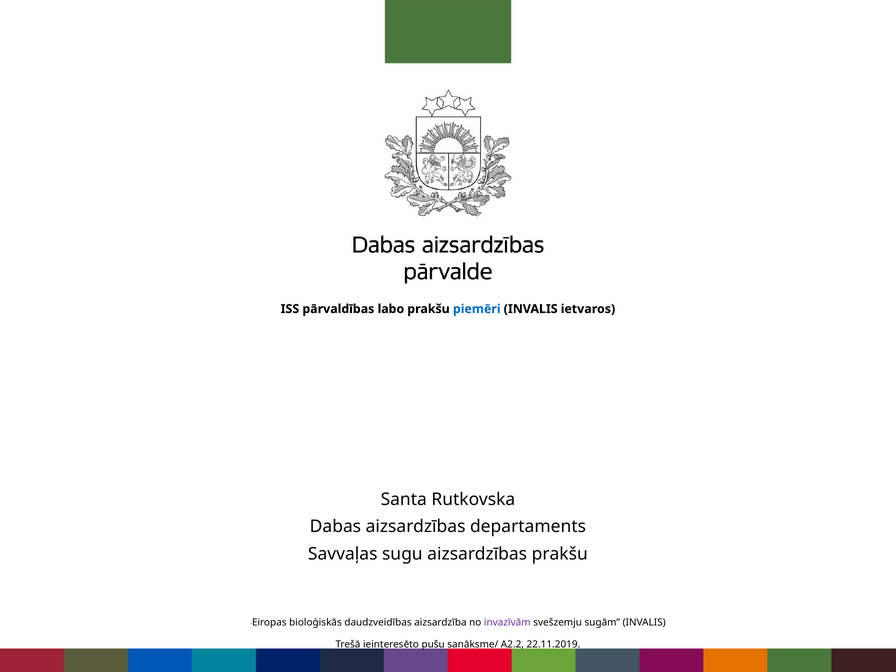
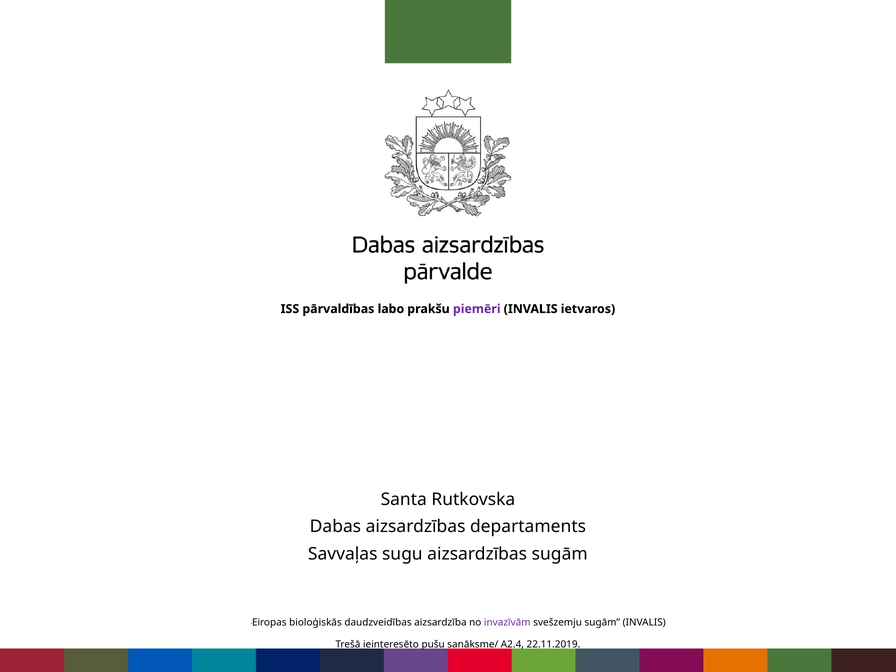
piemēri colour: blue -> purple
aizsardzības prakšu: prakšu -> sugām
A2.2: A2.2 -> A2.4
